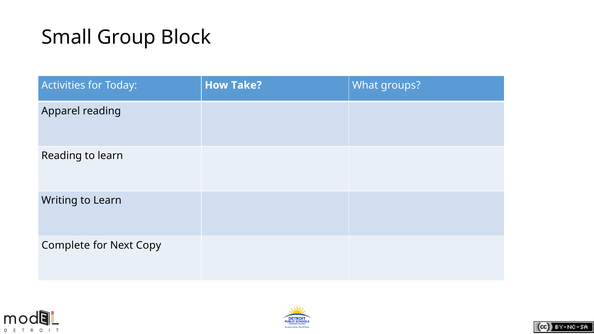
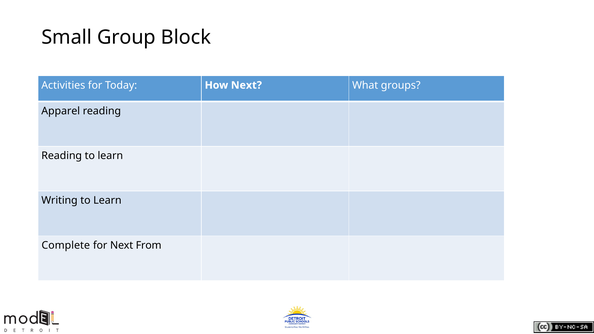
How Take: Take -> Next
Copy: Copy -> From
